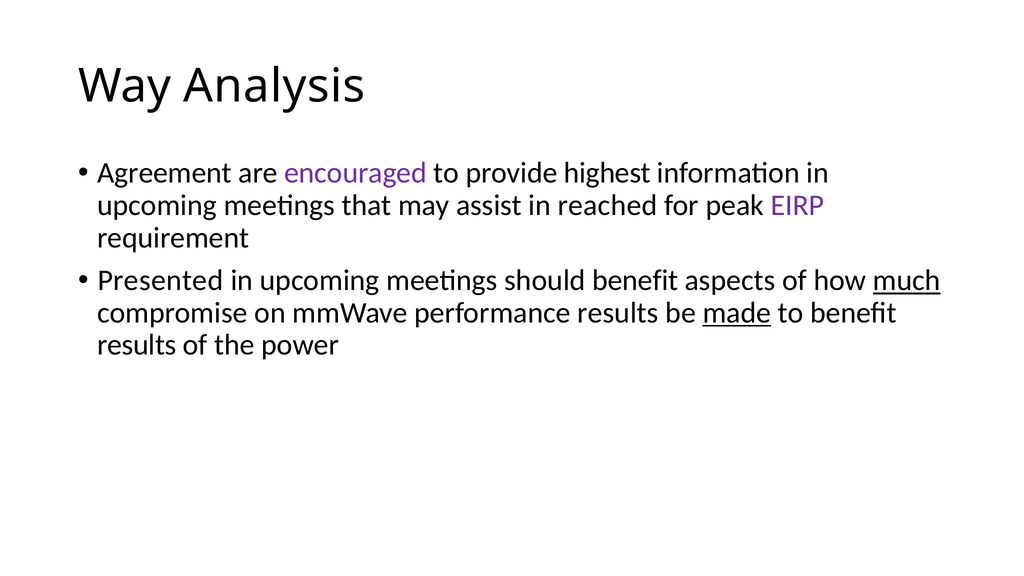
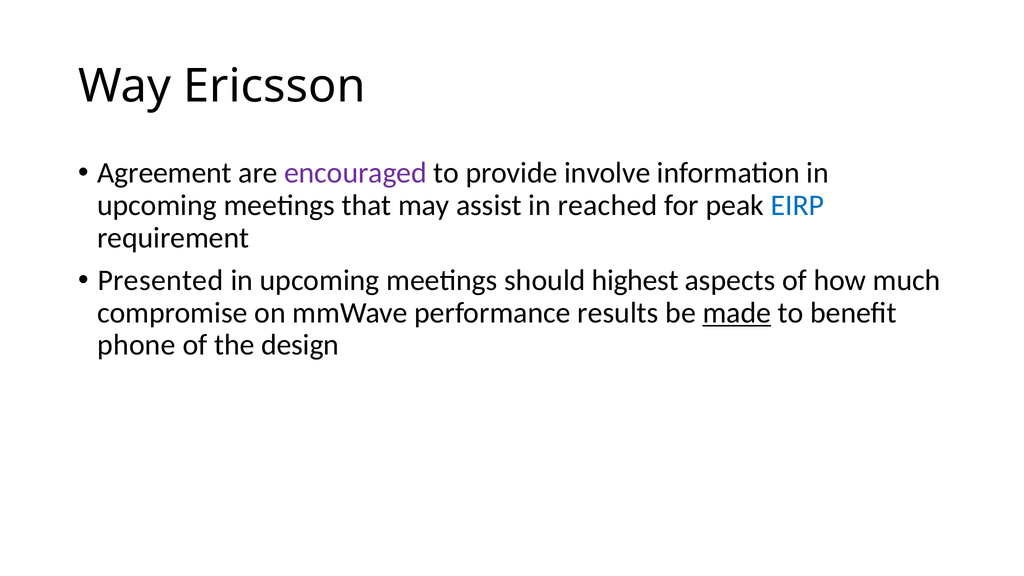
Analysis: Analysis -> Ericsson
highest: highest -> involve
EIRP colour: purple -> blue
should benefit: benefit -> highest
much underline: present -> none
results at (137, 345): results -> phone
power: power -> design
